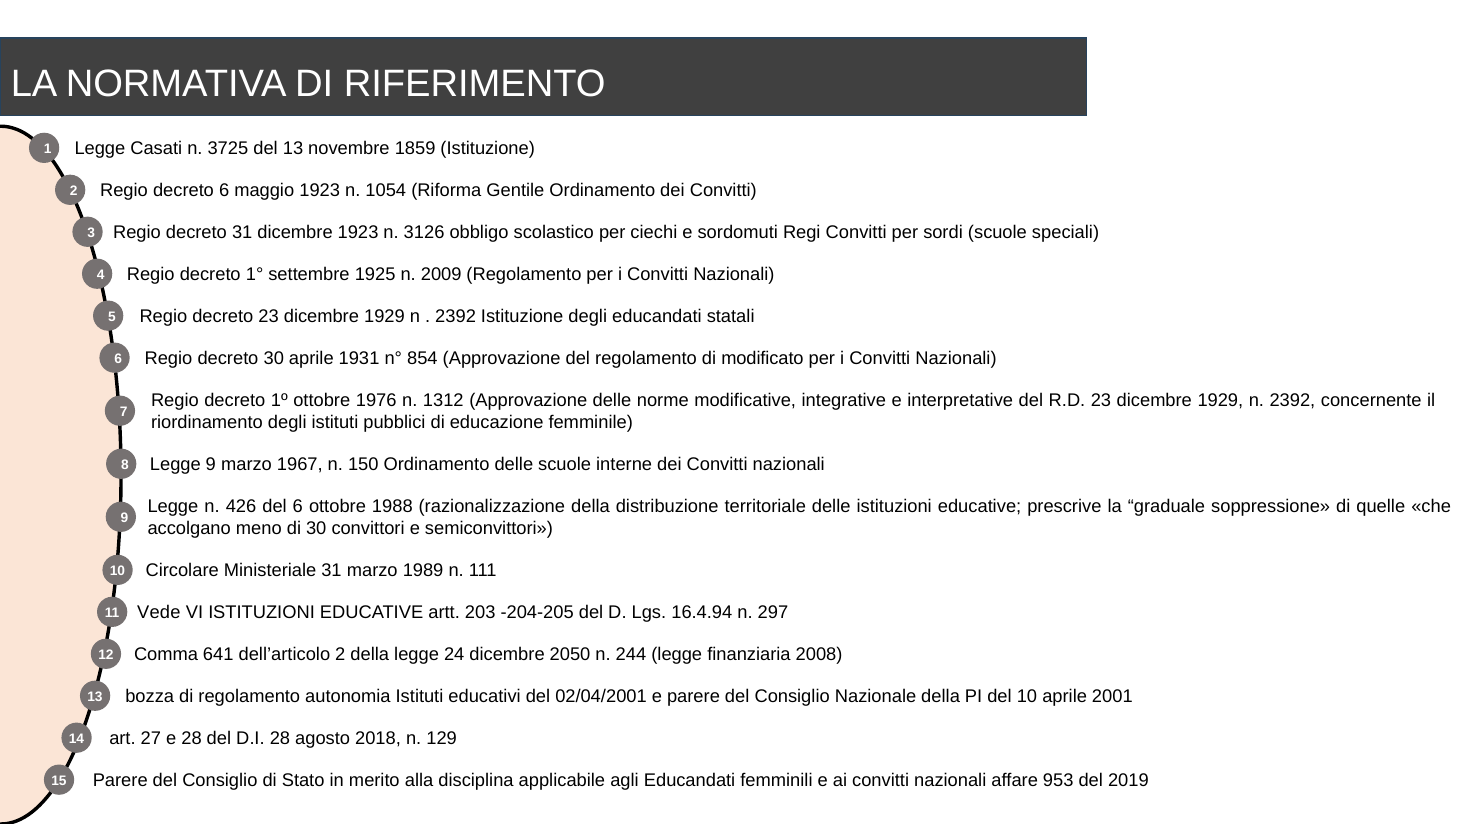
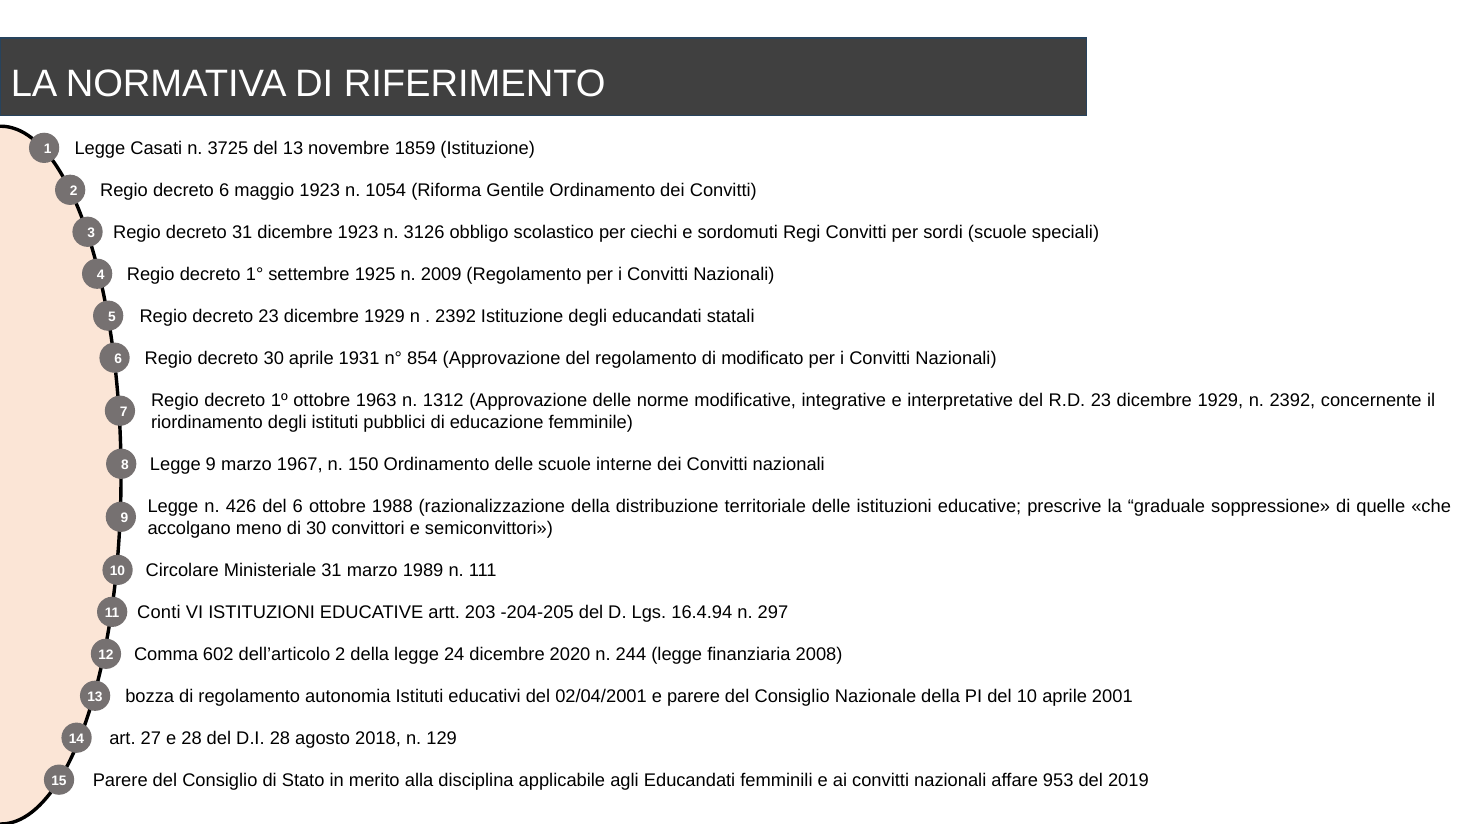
1976: 1976 -> 1963
Vede: Vede -> Conti
641: 641 -> 602
2050: 2050 -> 2020
